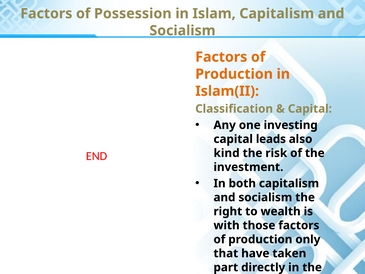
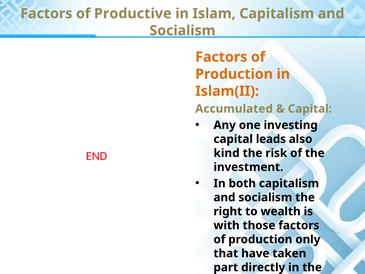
Possession: Possession -> Productive
Classification: Classification -> Accumulated
